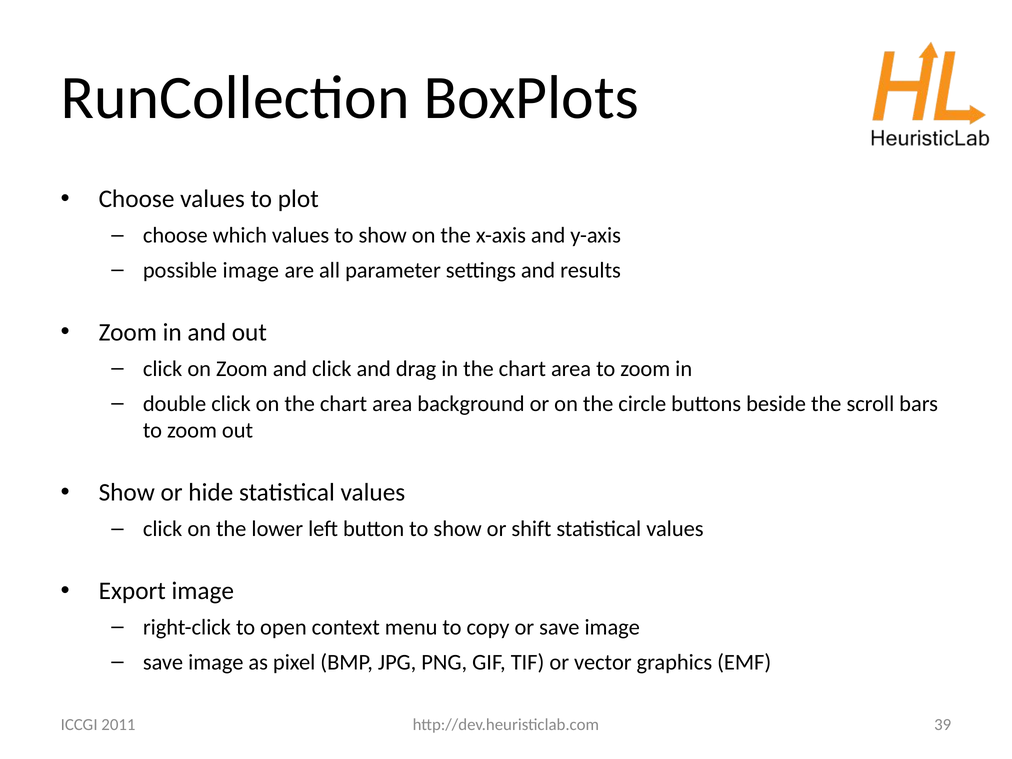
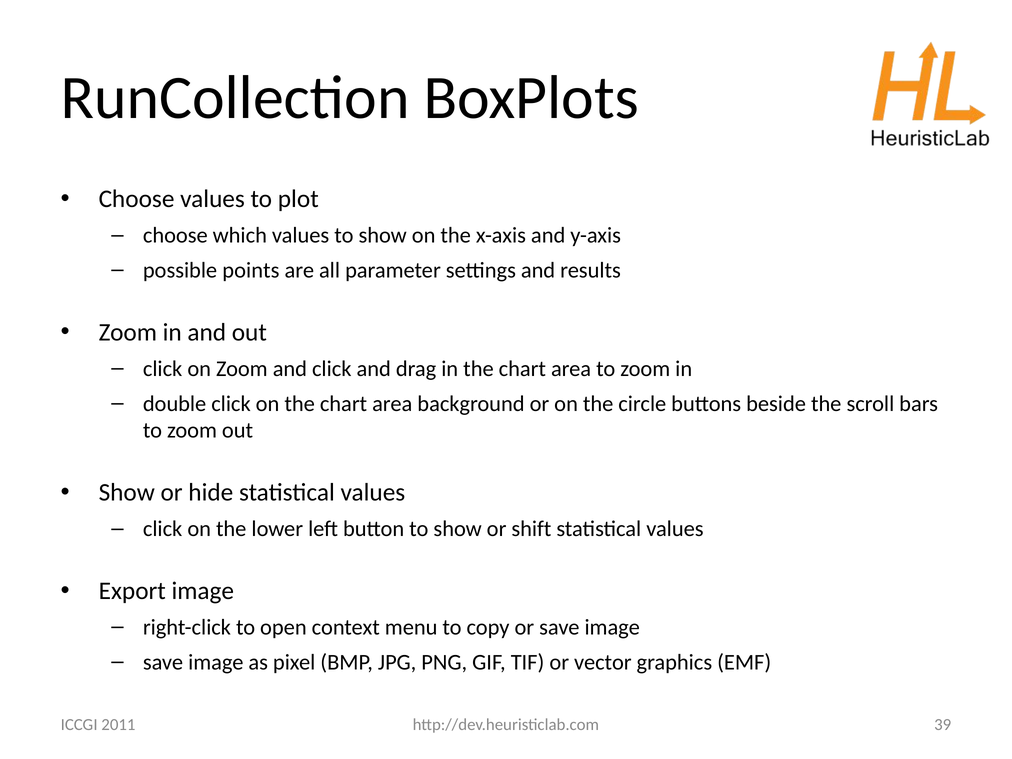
possible image: image -> points
